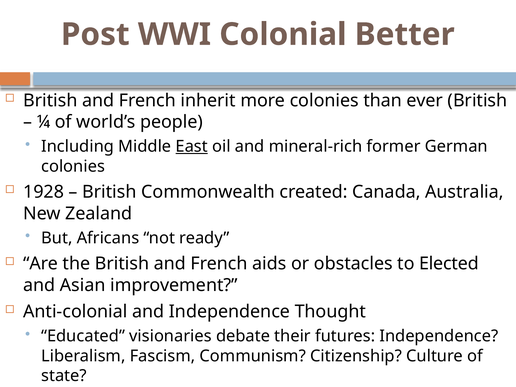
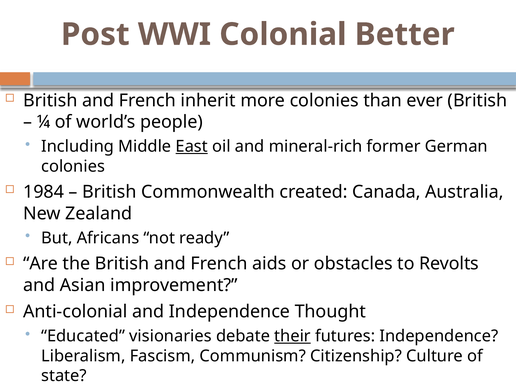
1928: 1928 -> 1984
Elected: Elected -> Revolts
their underline: none -> present
